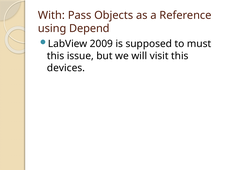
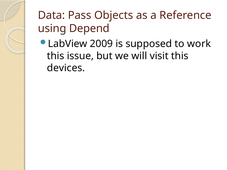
With: With -> Data
must: must -> work
